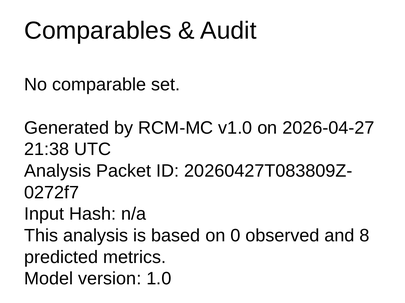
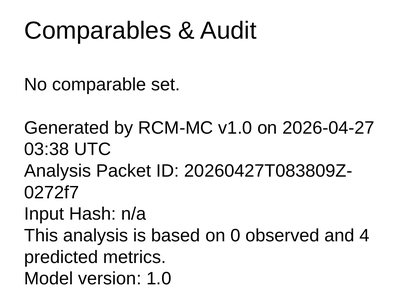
21:38: 21:38 -> 03:38
8: 8 -> 4
